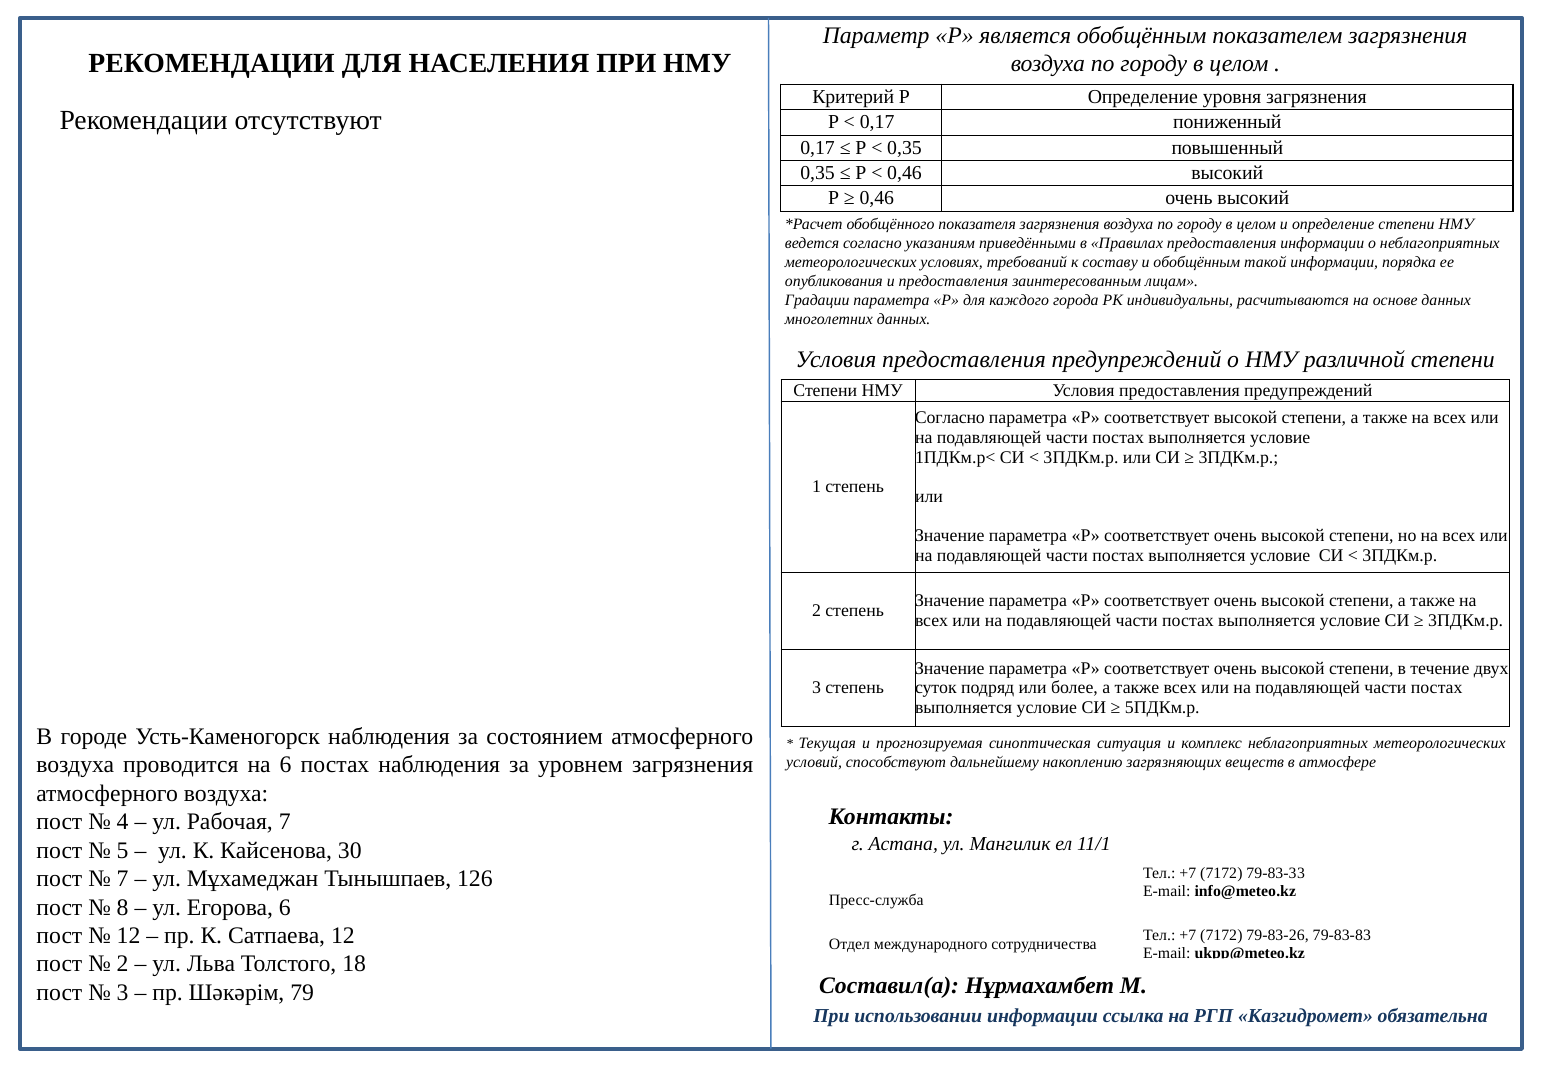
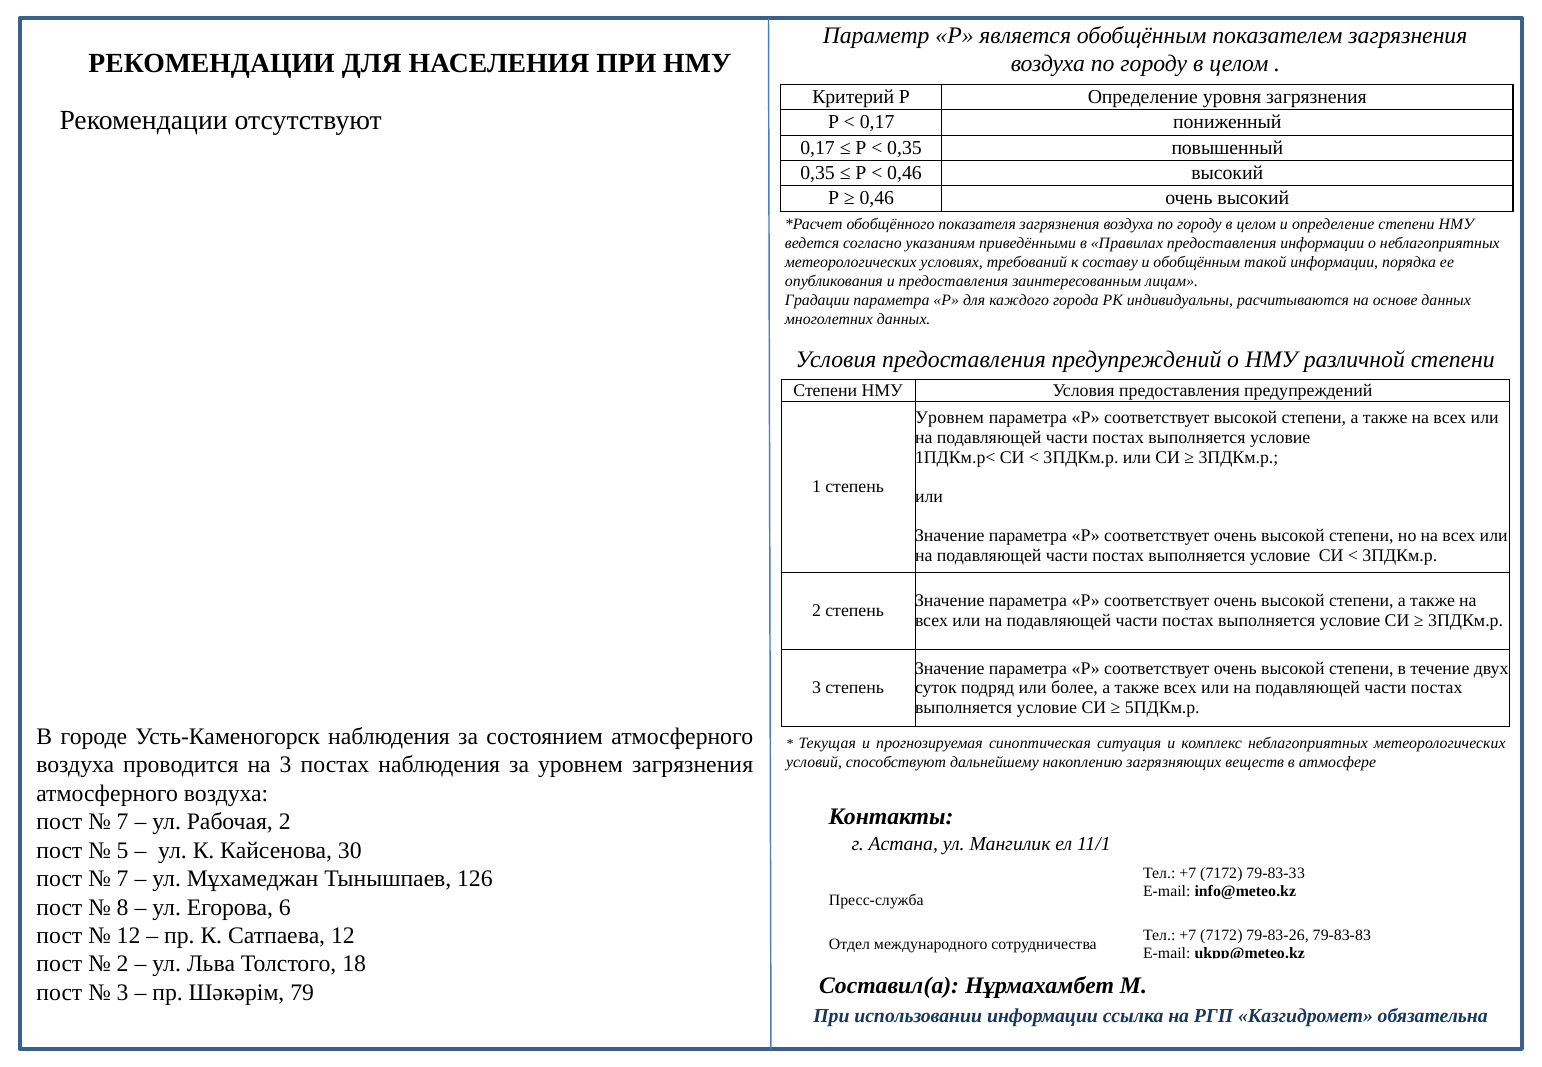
Согласно at (950, 418): Согласно -> Уровнем
на 6: 6 -> 3
4 at (123, 822): 4 -> 7
Рабочая 7: 7 -> 2
